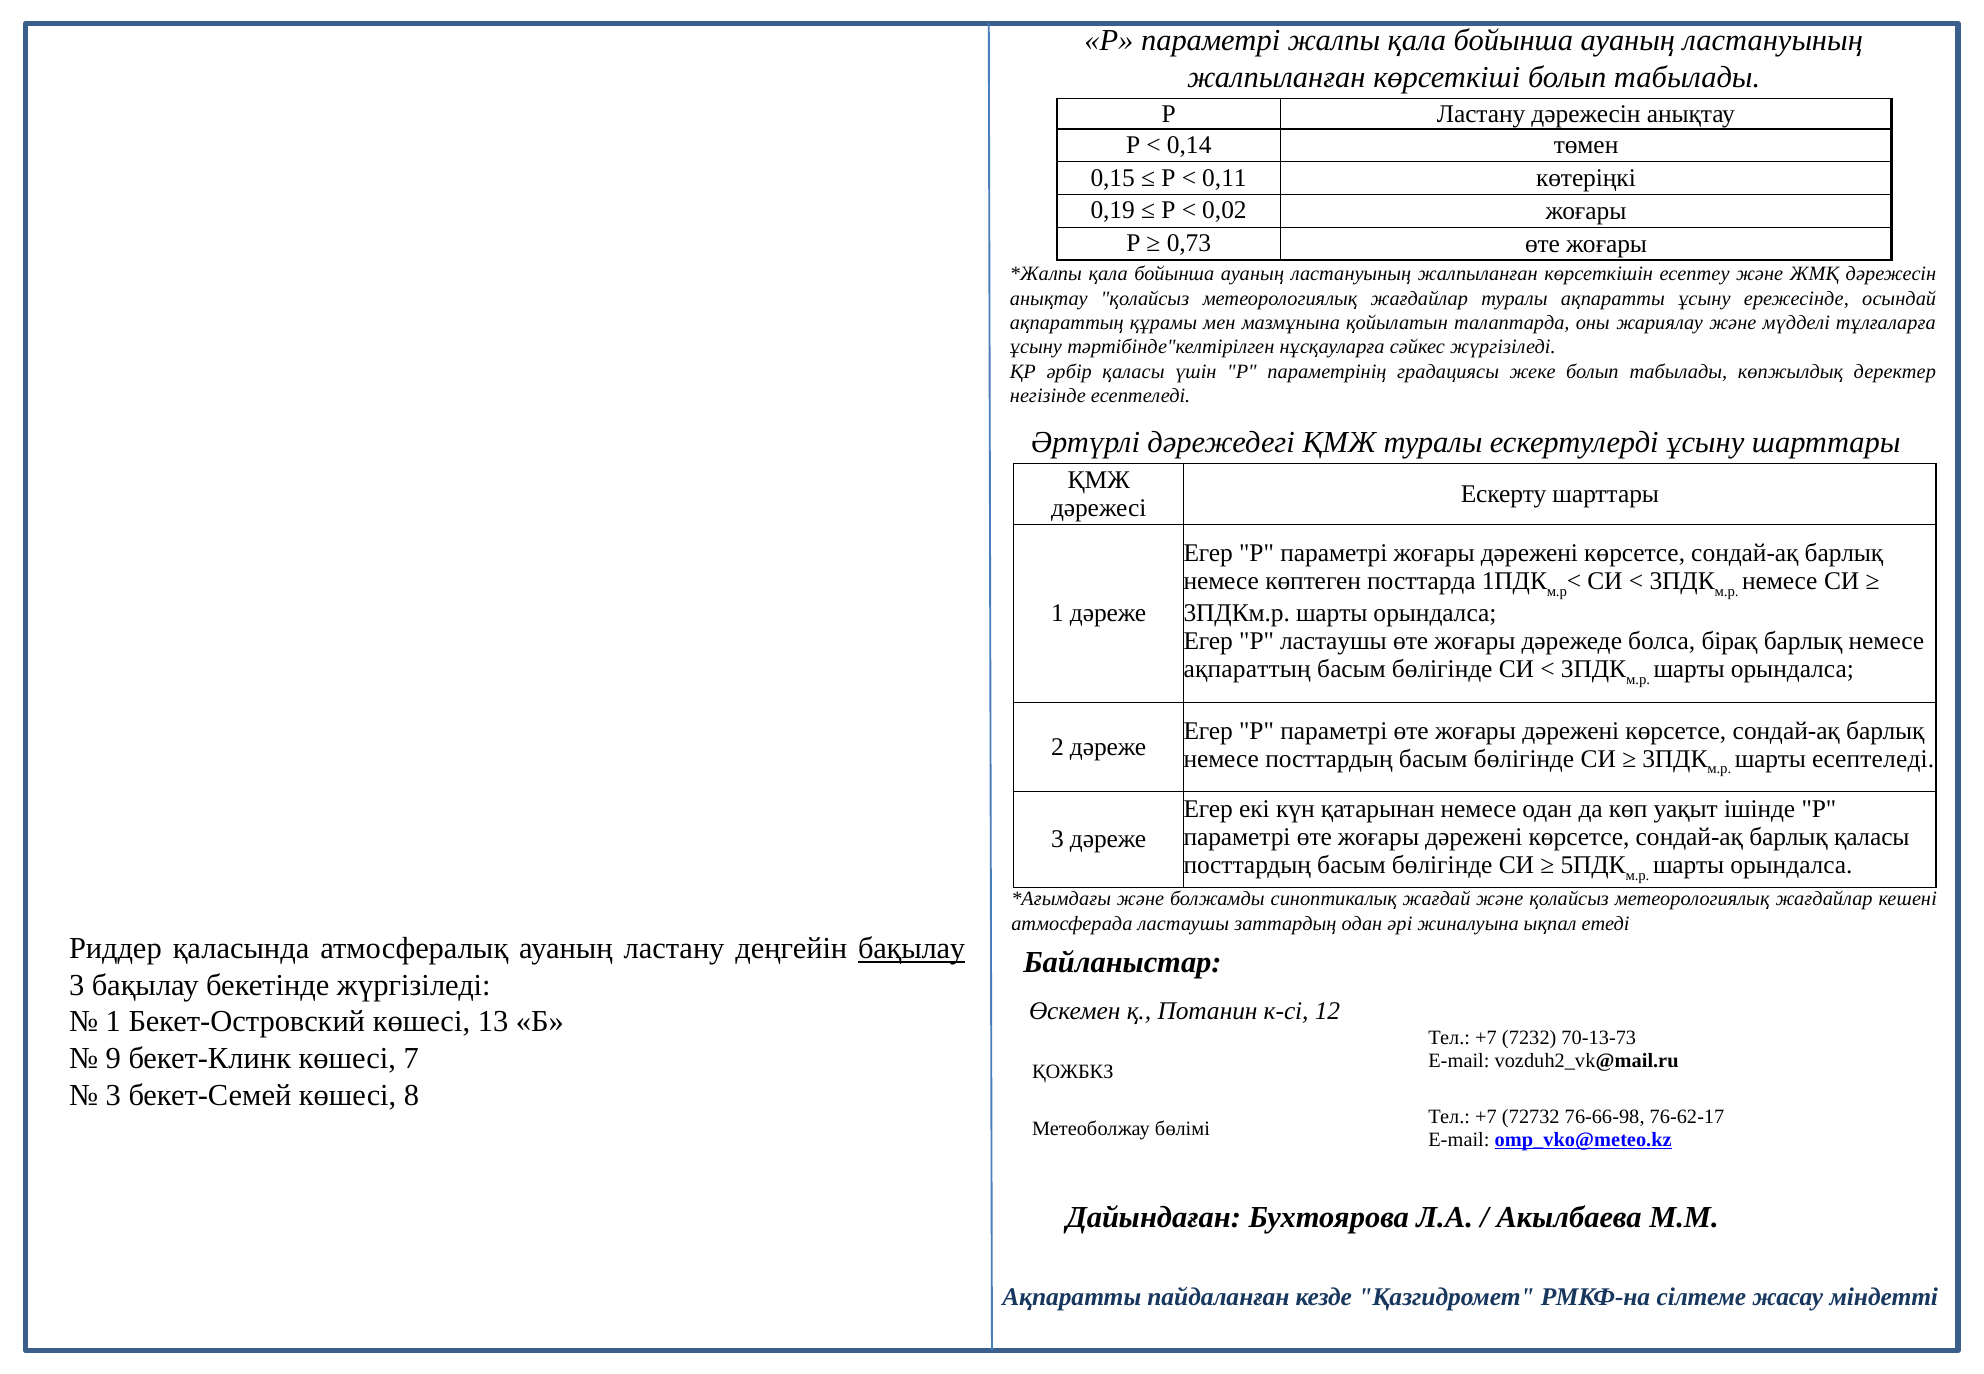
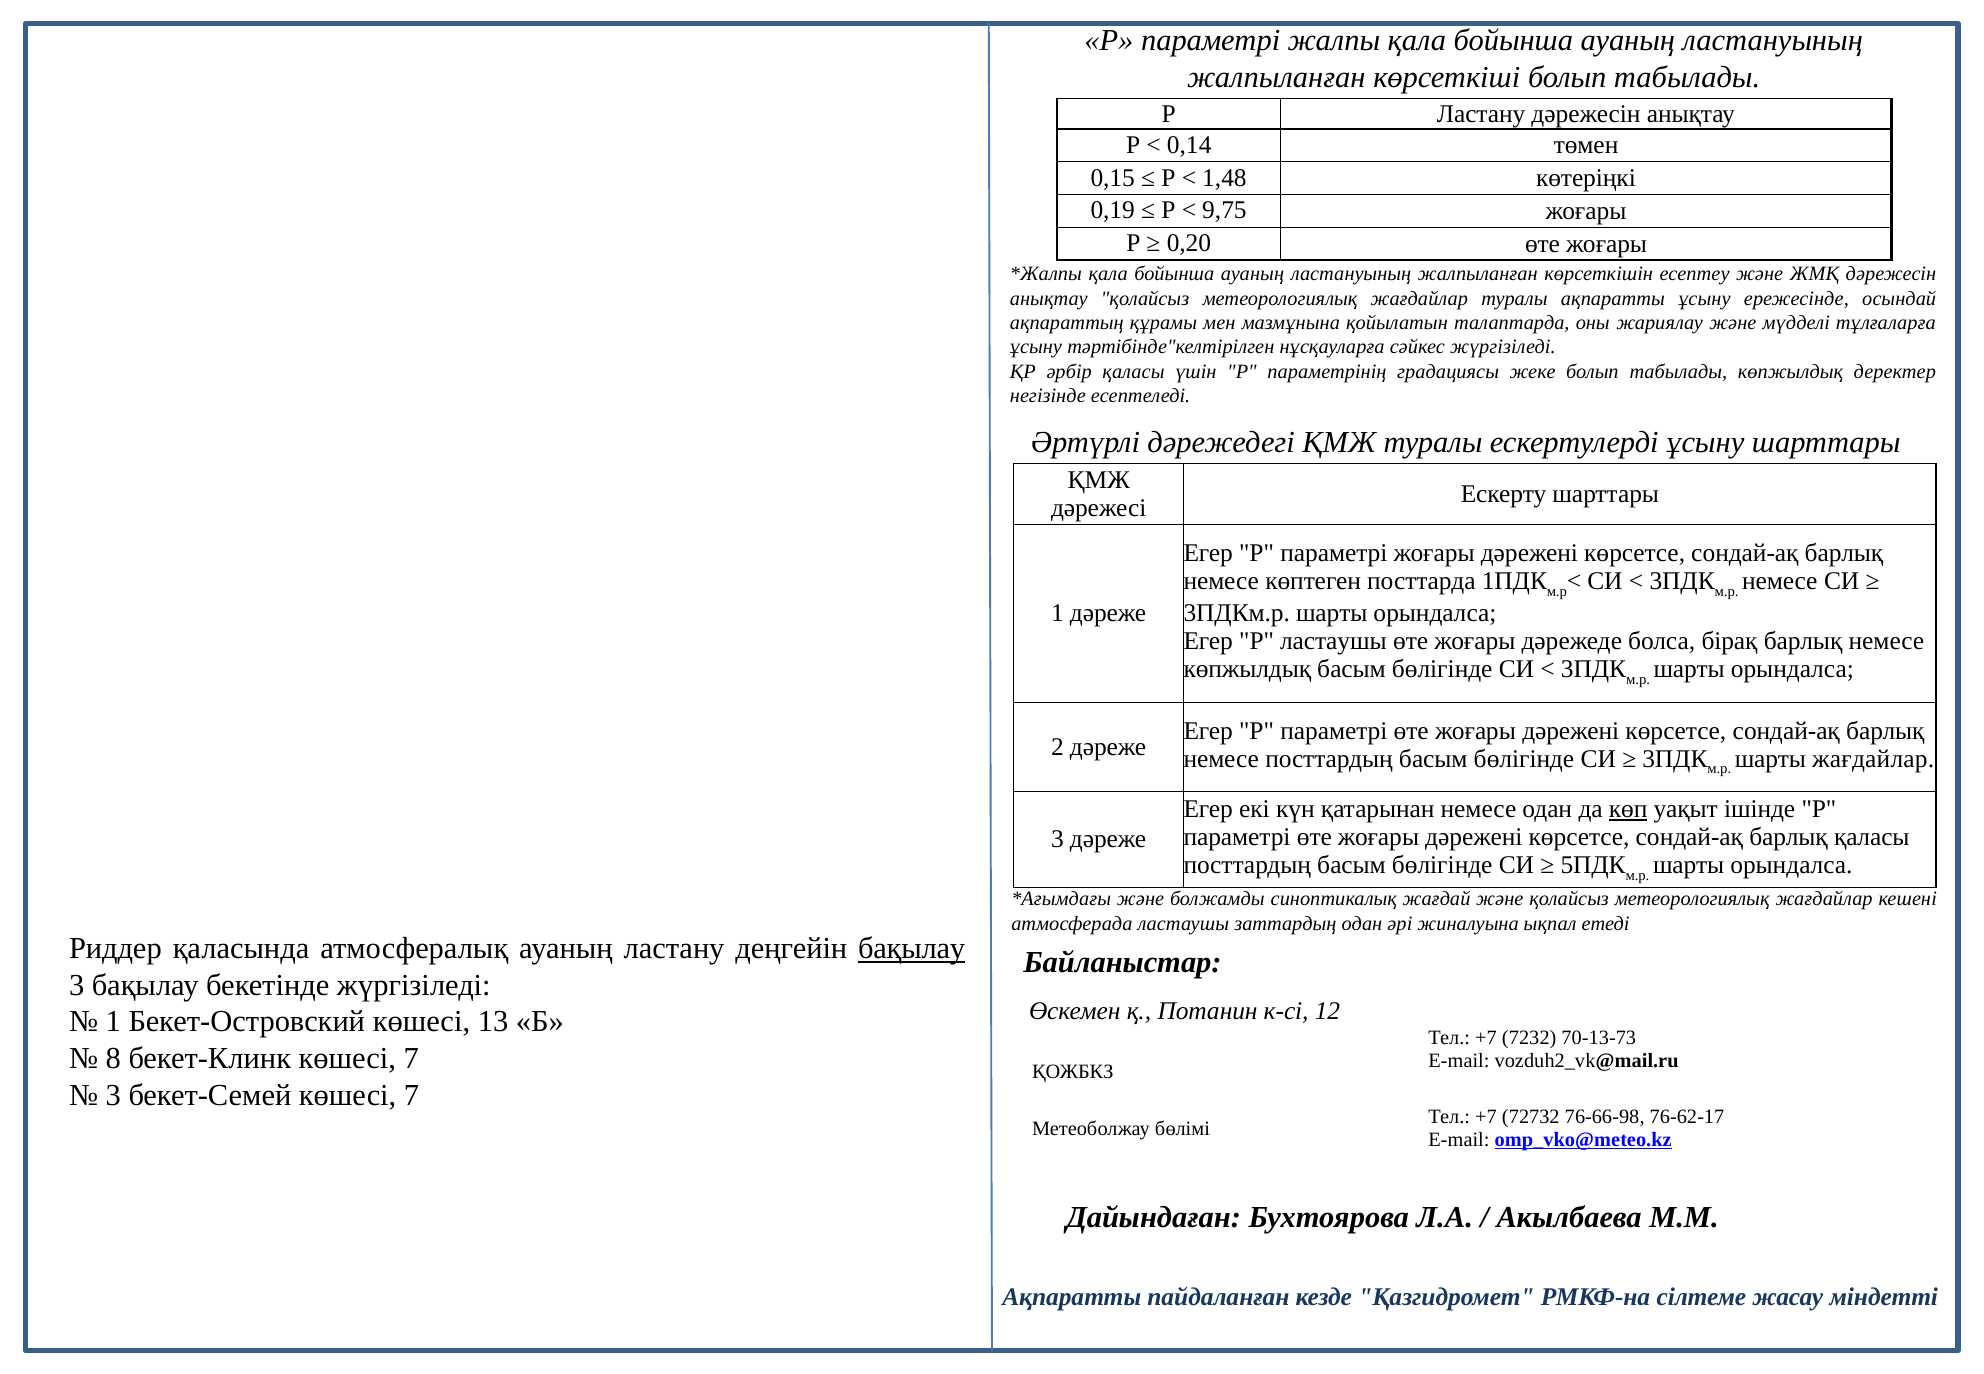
0,11: 0,11 -> 1,48
0,02: 0,02 -> 9,75
0,73: 0,73 -> 0,20
ақпараттың at (1247, 669): ақпараттың -> көпжылдық
шарты есептеледі: есептеледі -> жағдайлар
көп underline: none -> present
9: 9 -> 8
бекет-Семей көшесі 8: 8 -> 7
